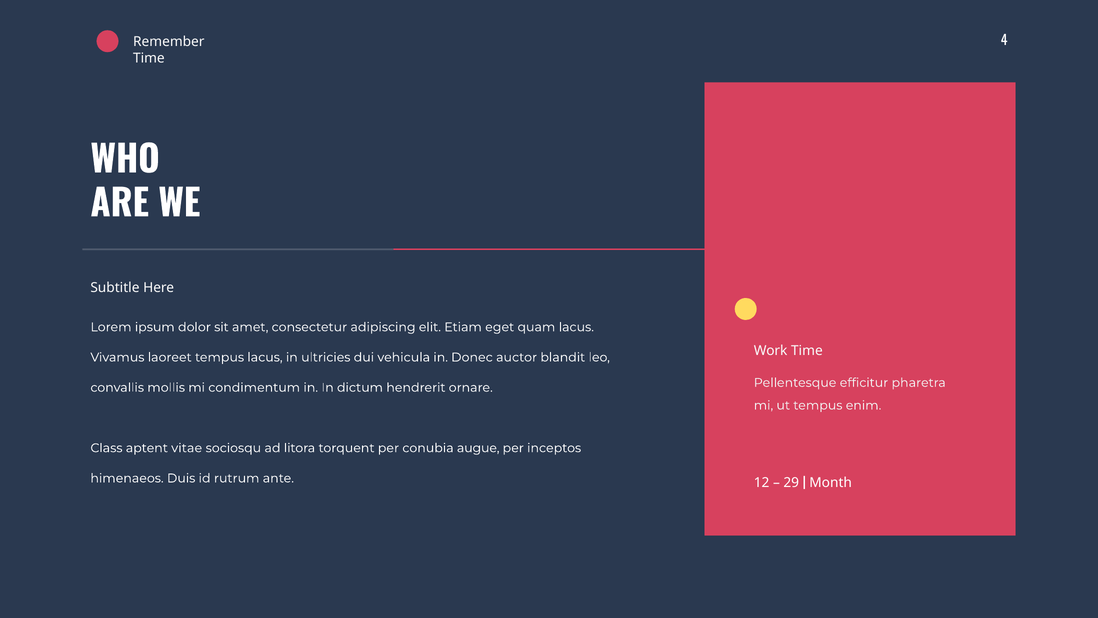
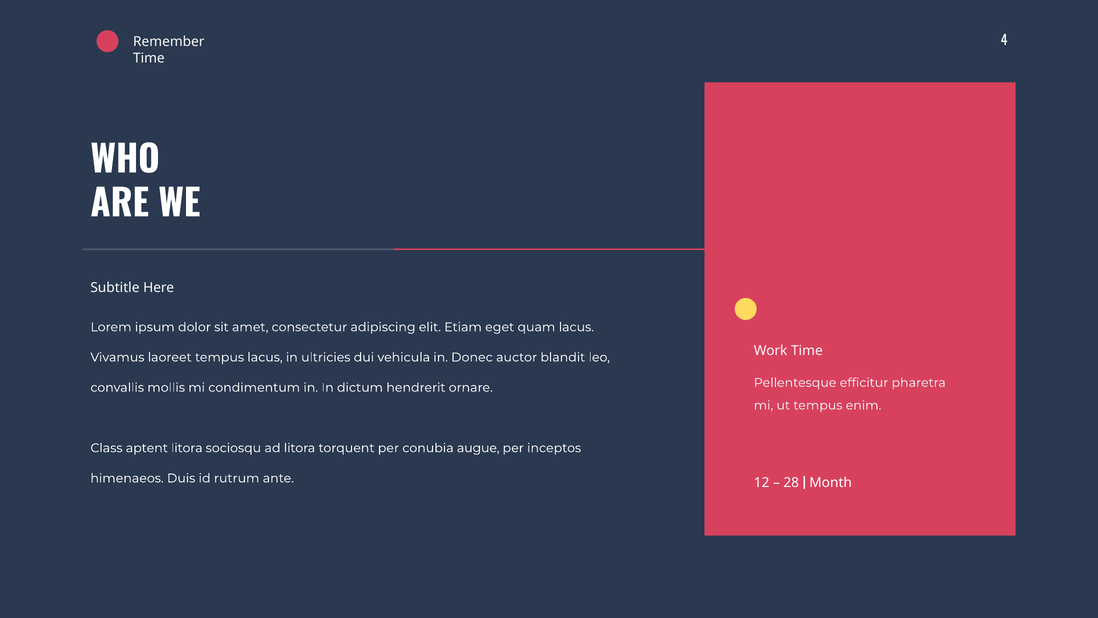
aptent vitae: vitae -> litora
29: 29 -> 28
